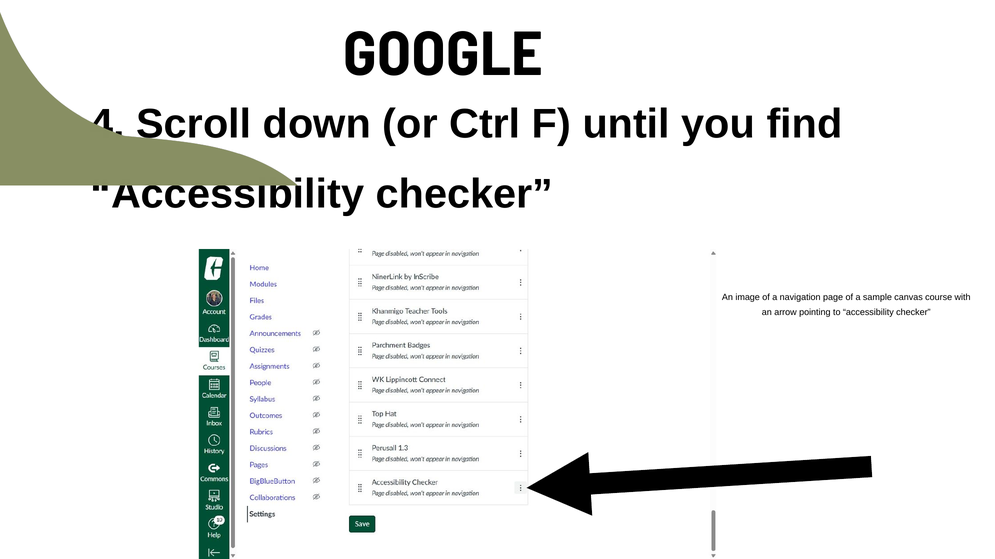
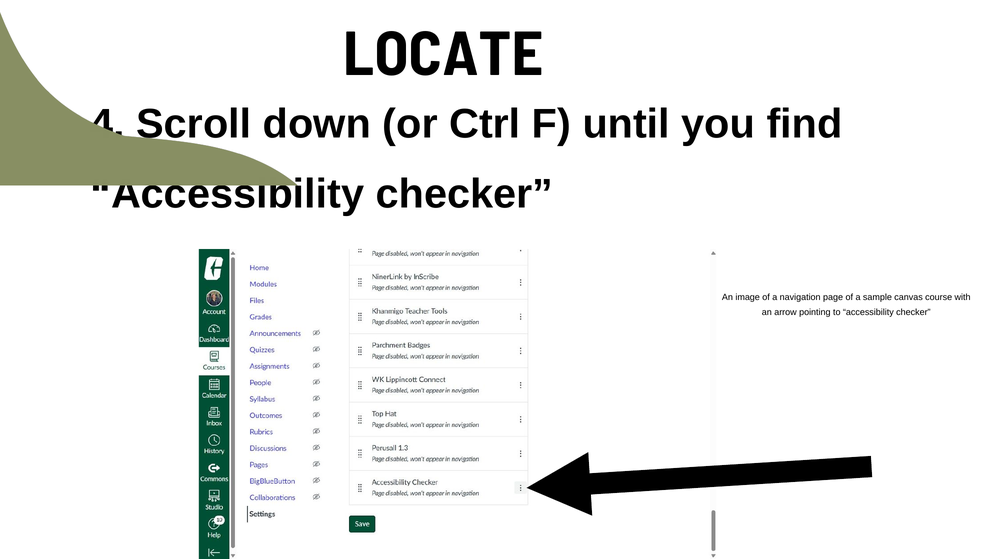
GOOGLE: GOOGLE -> LOCATE
